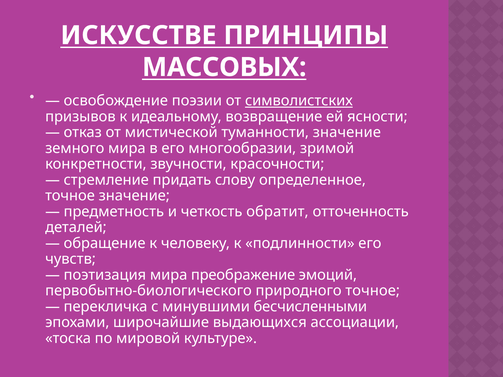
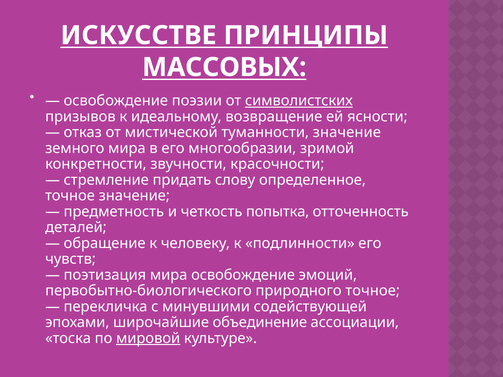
обратит: обратит -> попытка
мира преображение: преображение -> освобождение
бесчисленными: бесчисленными -> содействующей
выдающихся: выдающихся -> объединение
мировой underline: none -> present
